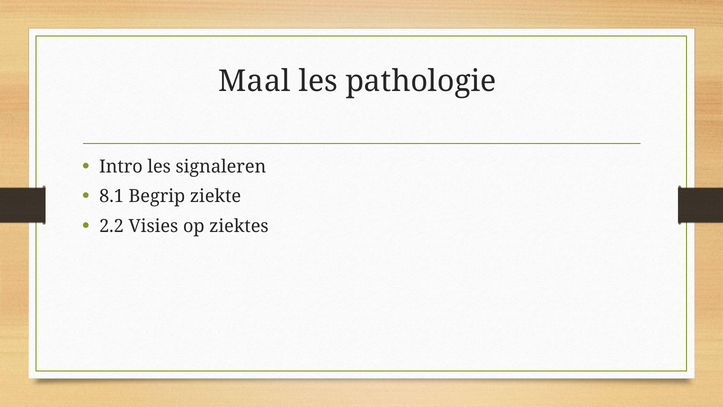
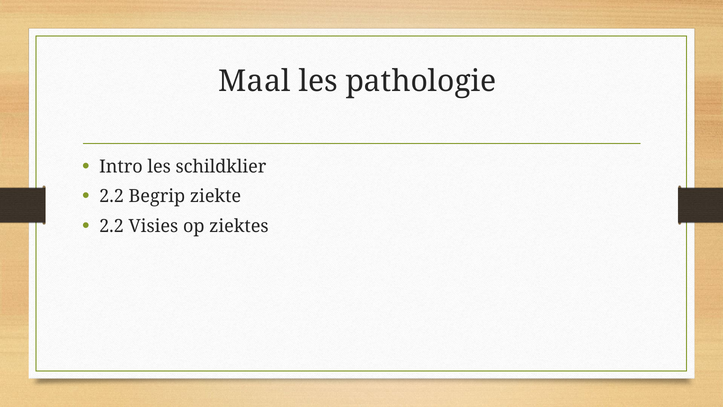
signaleren: signaleren -> schildklier
8.1 at (112, 196): 8.1 -> 2.2
